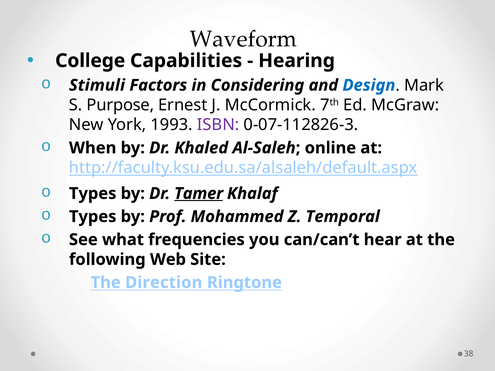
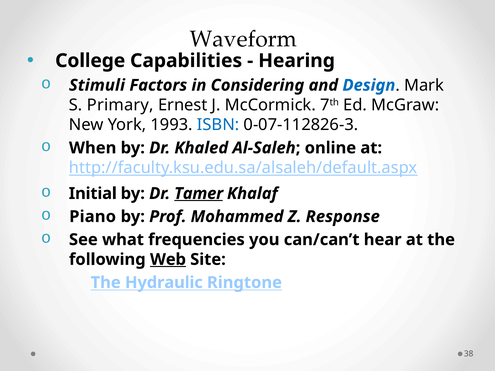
Purpose: Purpose -> Primary
ISBN colour: purple -> blue
Types at (93, 194): Types -> Initial
Types at (93, 217): Types -> Piano
Temporal: Temporal -> Response
Web underline: none -> present
Direction: Direction -> Hydraulic
